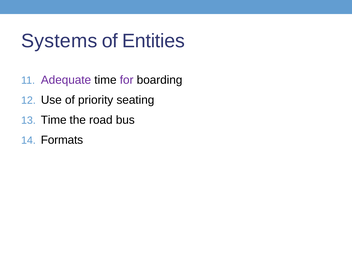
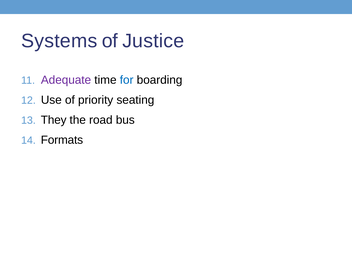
Entities: Entities -> Justice
for colour: purple -> blue
Time at (54, 120): Time -> They
